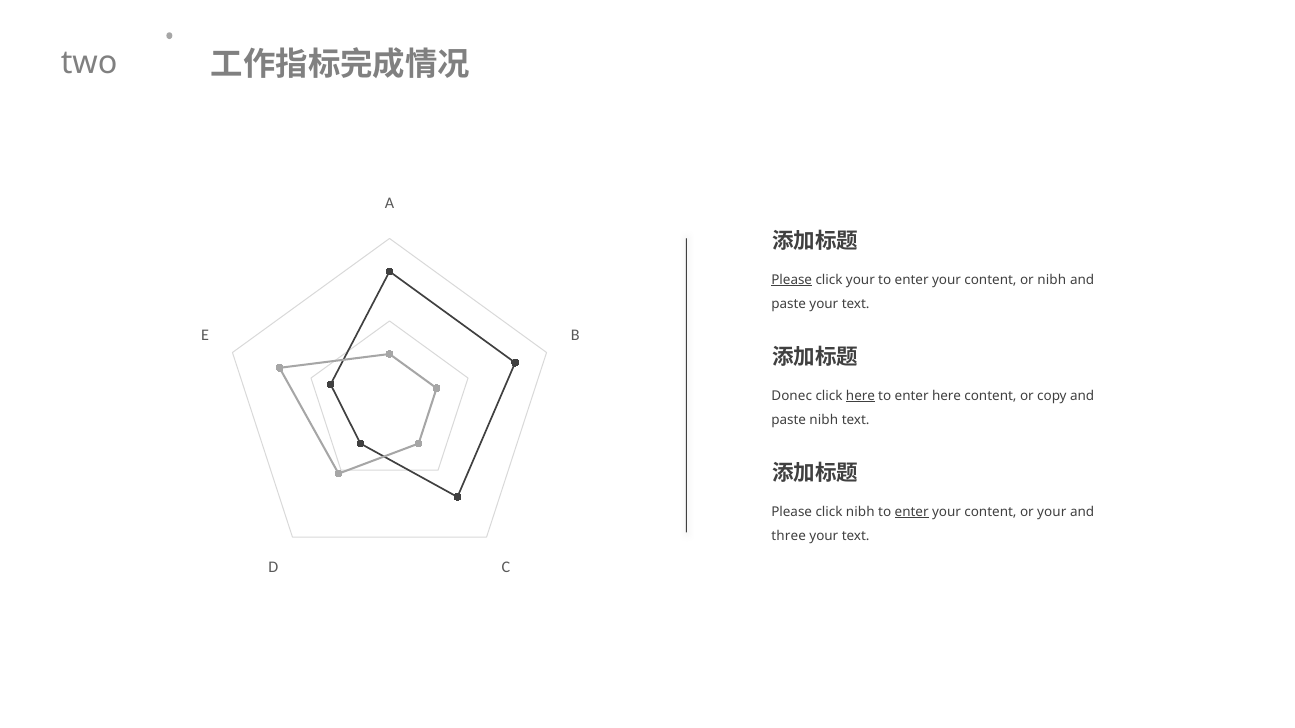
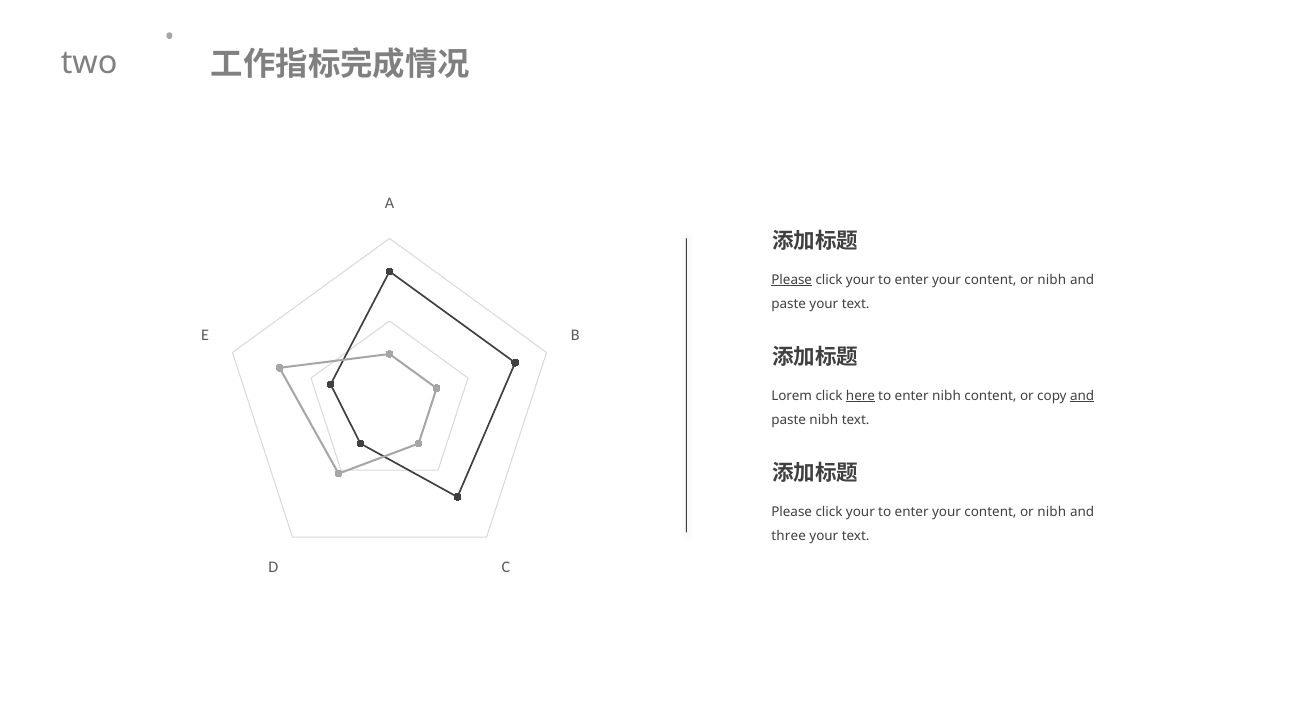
Donec: Donec -> Lorem
enter here: here -> nibh
and at (1082, 396) underline: none -> present
nibh at (860, 512): nibh -> your
enter at (912, 512) underline: present -> none
your at (1052, 512): your -> nibh
